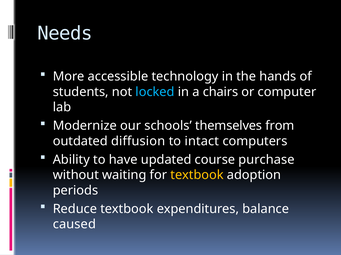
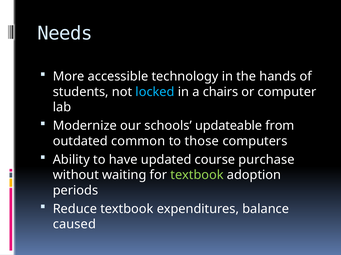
themselves: themselves -> updateable
diffusion: diffusion -> common
intact: intact -> those
textbook at (197, 176) colour: yellow -> light green
